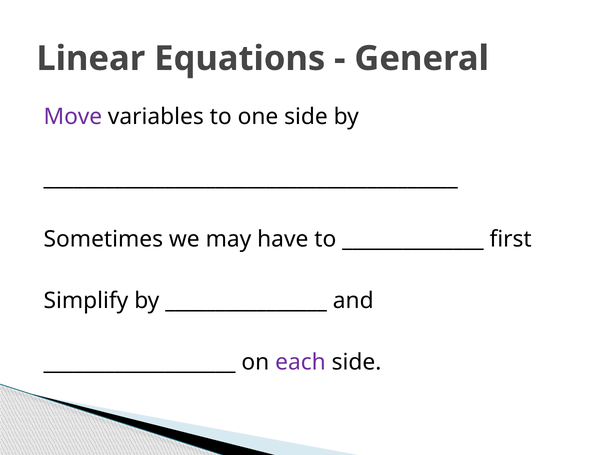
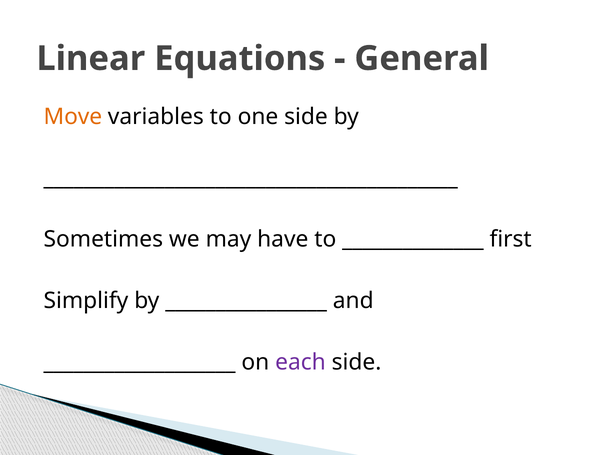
Move colour: purple -> orange
